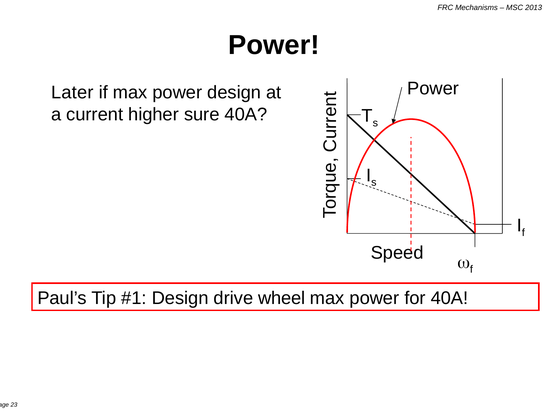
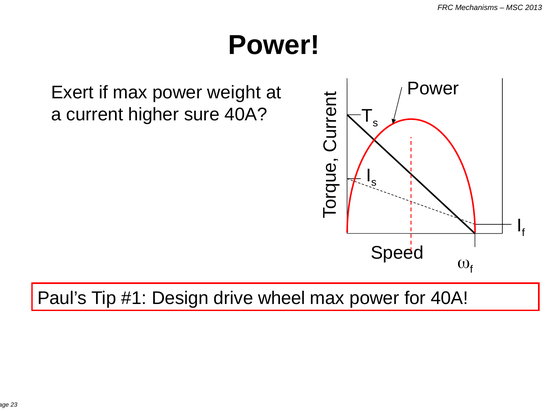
Later: Later -> Exert
power design: design -> weight
